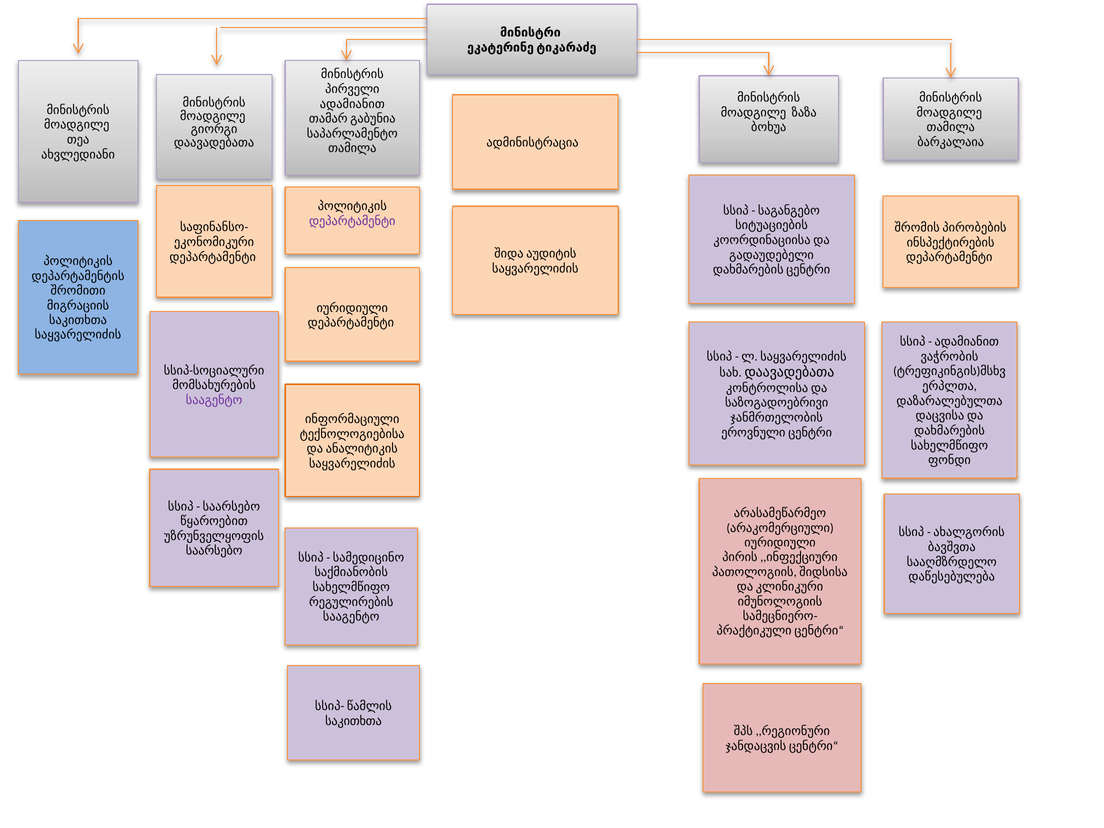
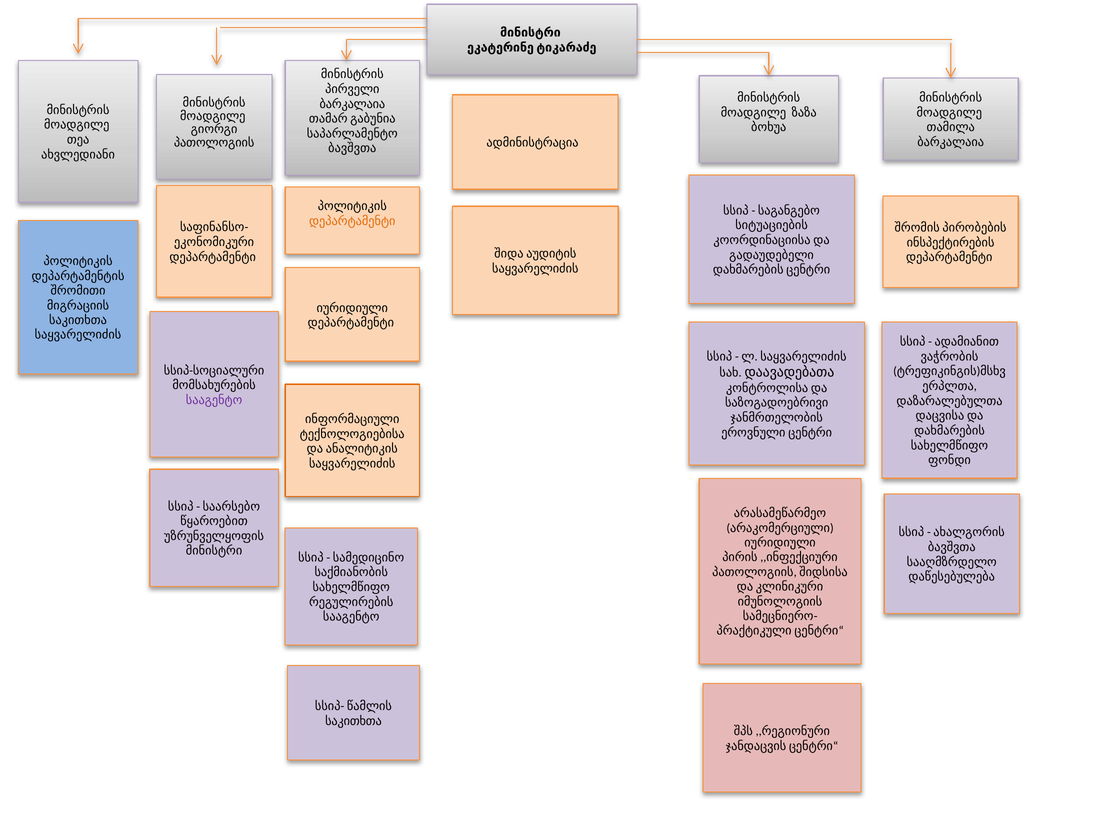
ადამიანით at (352, 104): ადამიანით -> ბარკალაია
დაავადებათა at (214, 143): დაავადებათა -> პათოლოგიის
თამილა at (352, 148): თამილა -> ბავშვთა
დეპარტამენტი at (352, 221) colour: purple -> orange
საარსებო at (214, 551): საარსებო -> მინისტრი
